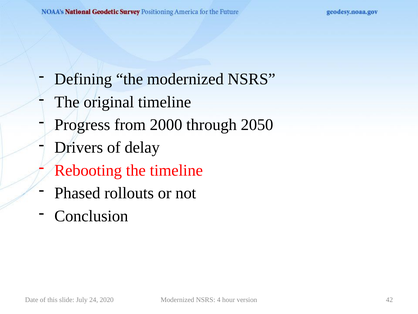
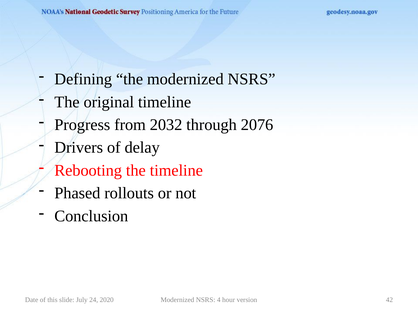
2000: 2000 -> 2032
2050: 2050 -> 2076
